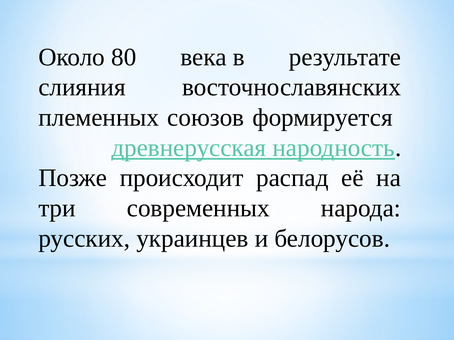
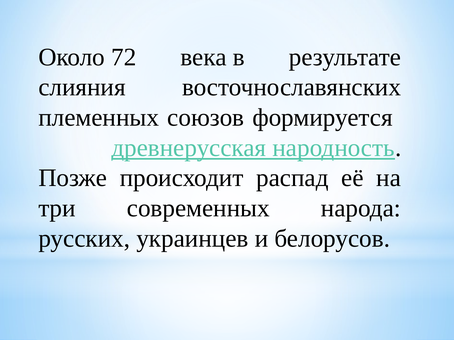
80: 80 -> 72
